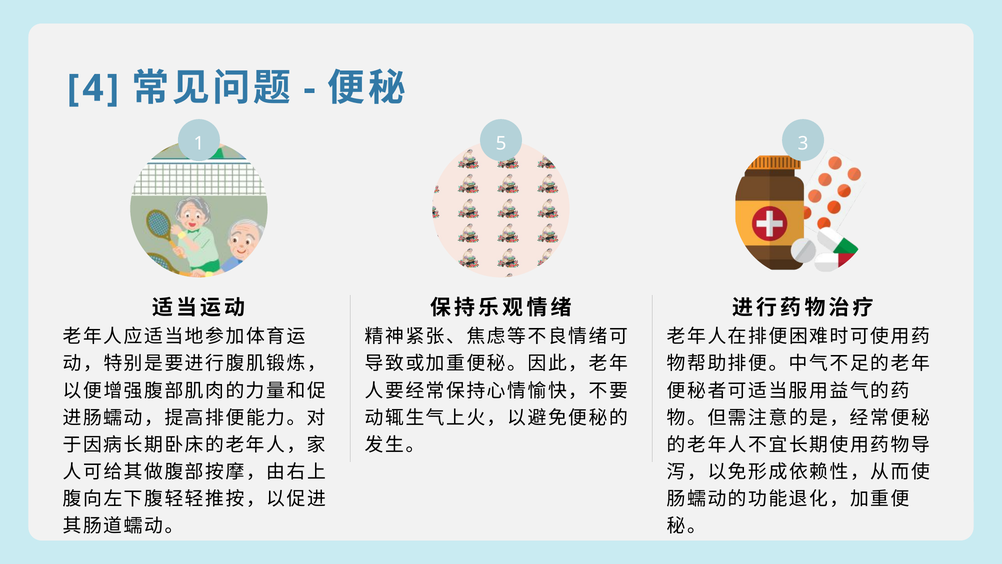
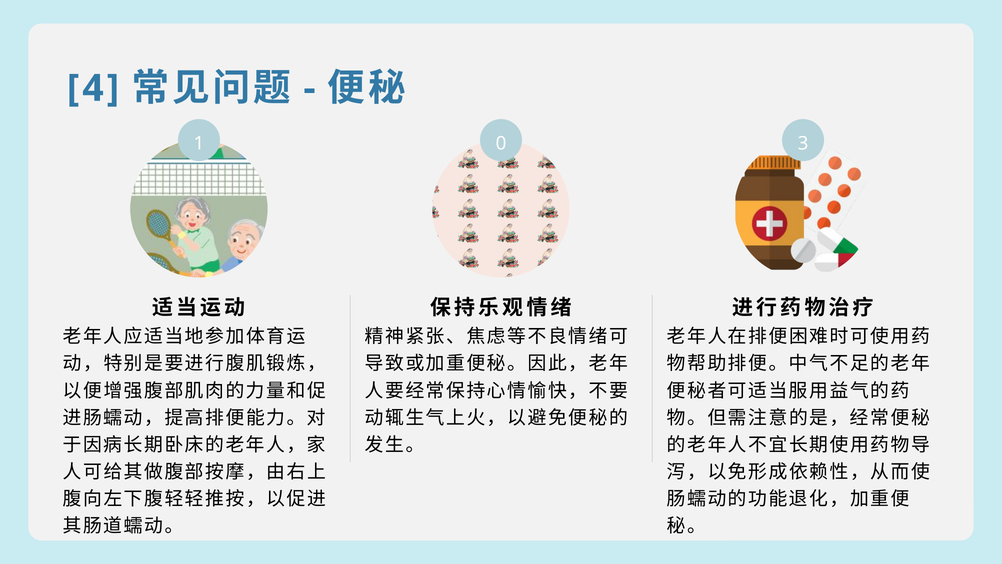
5: 5 -> 0
